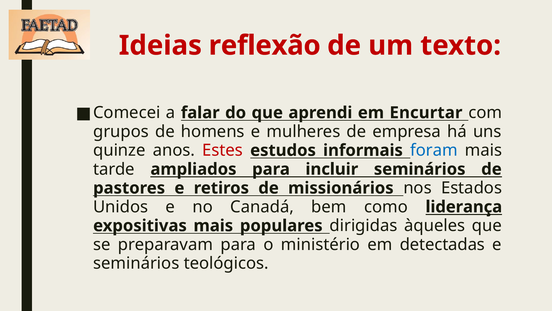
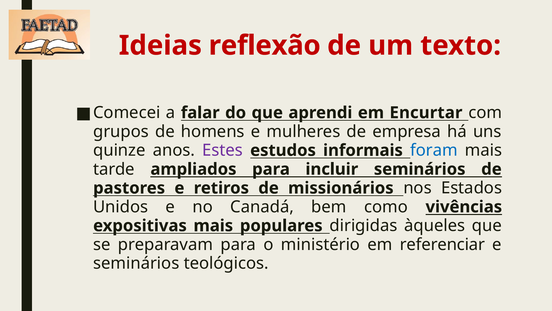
Estes colour: red -> purple
liderança: liderança -> vivências
detectadas: detectadas -> referenciar
